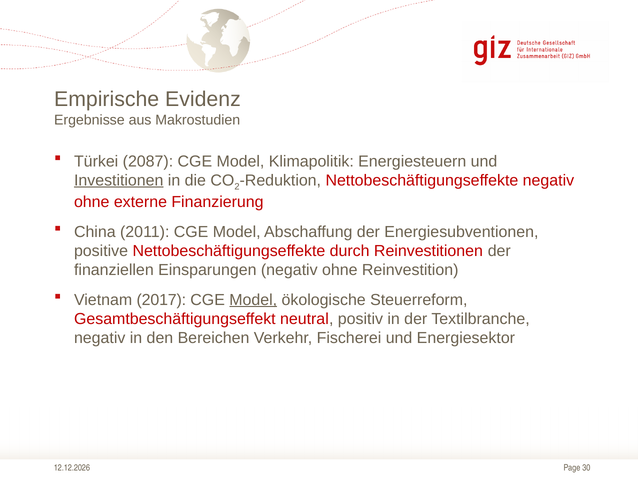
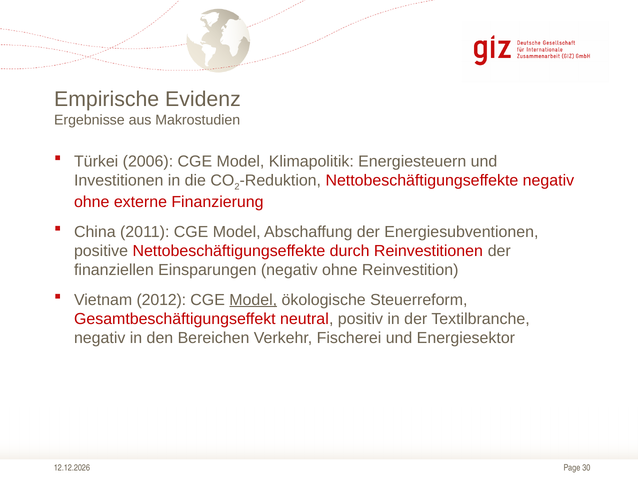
2087: 2087 -> 2006
Investitionen underline: present -> none
2017: 2017 -> 2012
